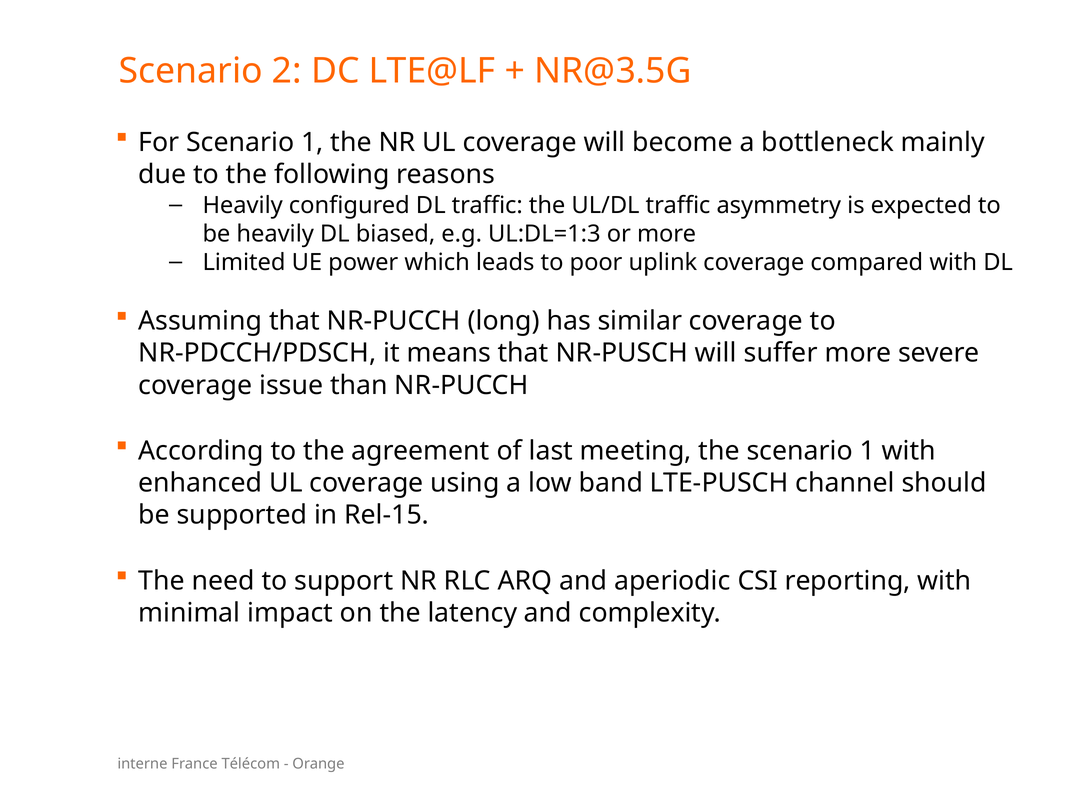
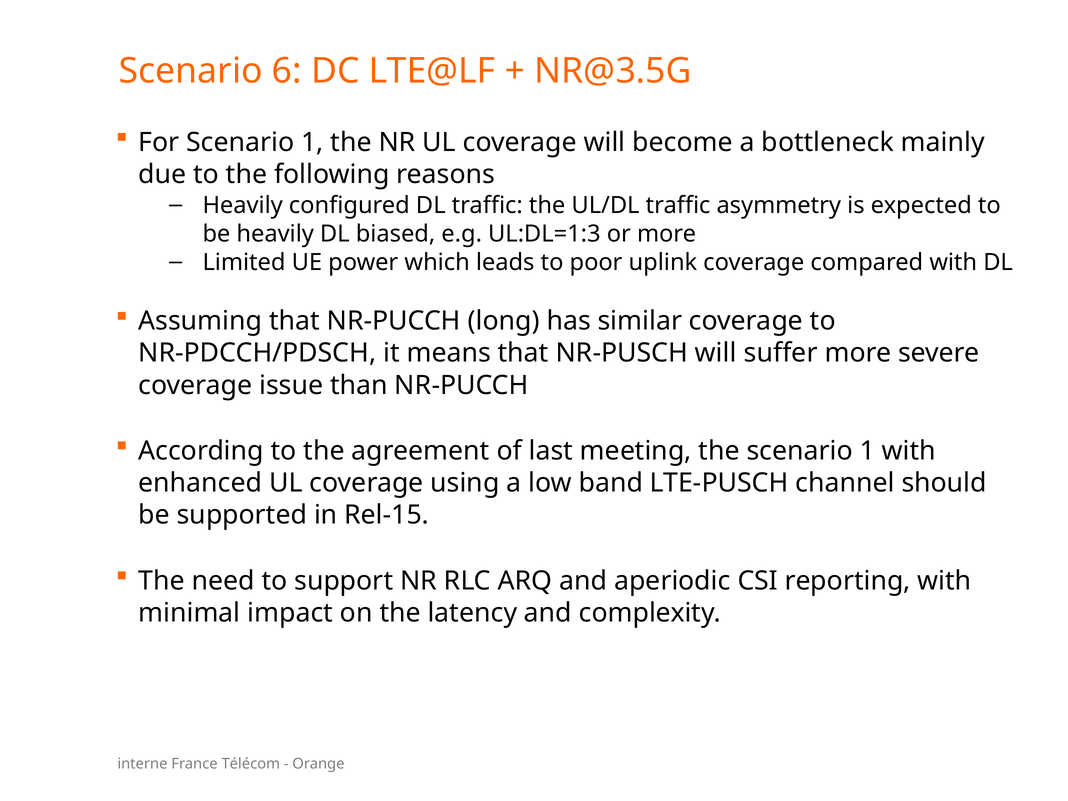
2: 2 -> 6
